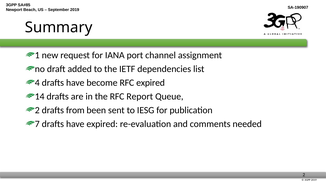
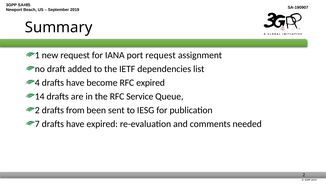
port channel: channel -> request
Report: Report -> Service
